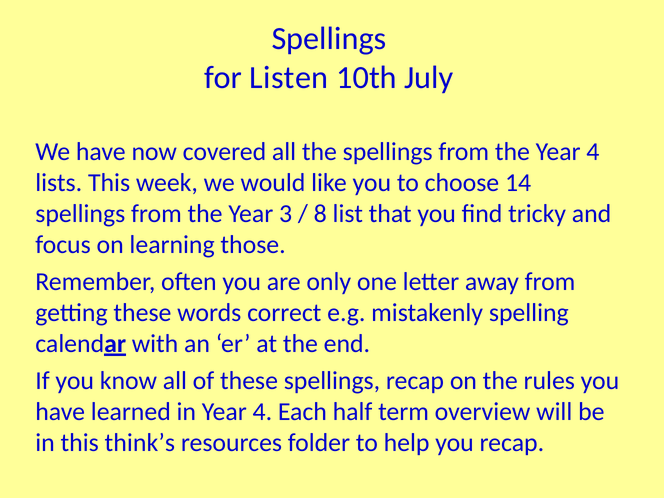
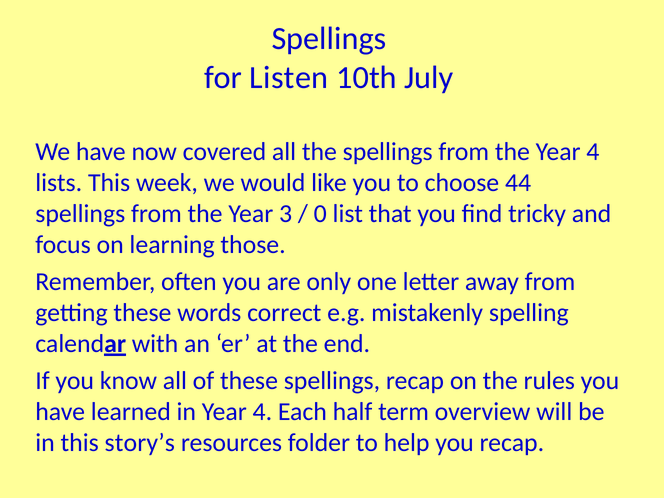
14: 14 -> 44
8: 8 -> 0
think’s: think’s -> story’s
